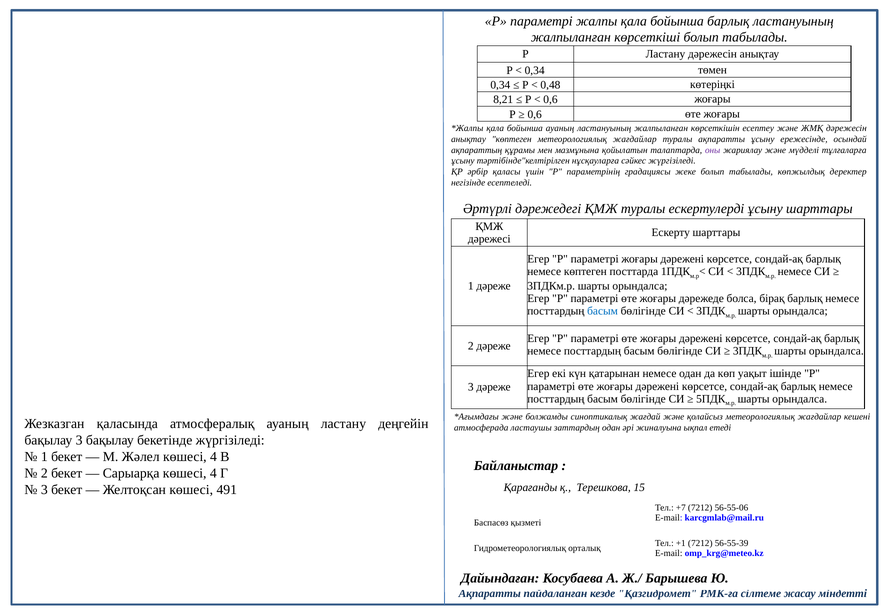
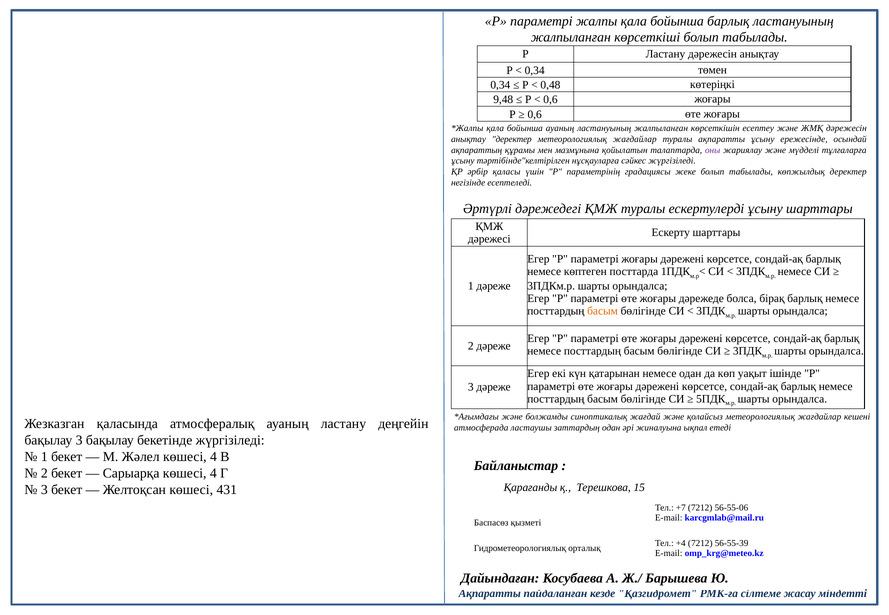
8,21: 8,21 -> 9,48
анықтау көптеген: көптеген -> деректер
басым at (603, 311) colour: blue -> orange
491: 491 -> 431
+1: +1 -> +4
